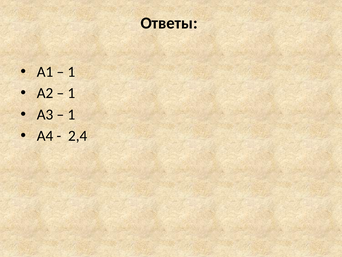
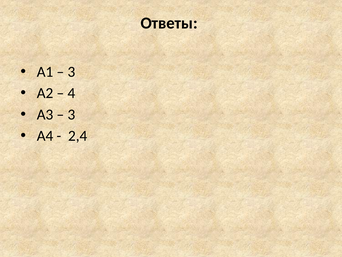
1 at (72, 72): 1 -> 3
1 at (72, 93): 1 -> 4
1 at (72, 114): 1 -> 3
